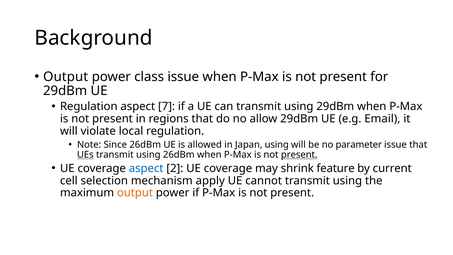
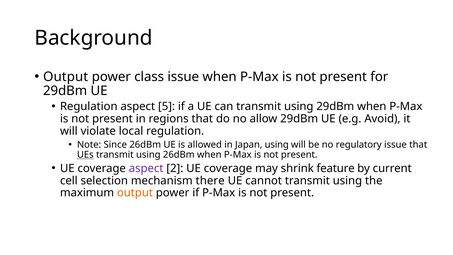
7: 7 -> 5
Email: Email -> Avoid
parameter: parameter -> regulatory
present at (299, 155) underline: present -> none
aspect at (146, 168) colour: blue -> purple
apply: apply -> there
